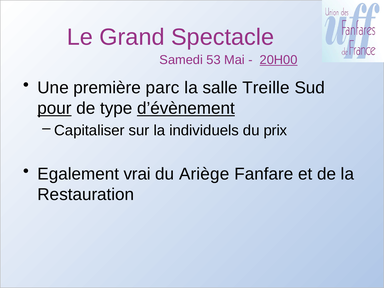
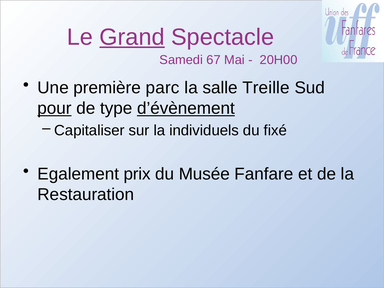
Grand underline: none -> present
53: 53 -> 67
20H00 underline: present -> none
prix: prix -> fixé
vrai: vrai -> prix
Ariège: Ariège -> Musée
